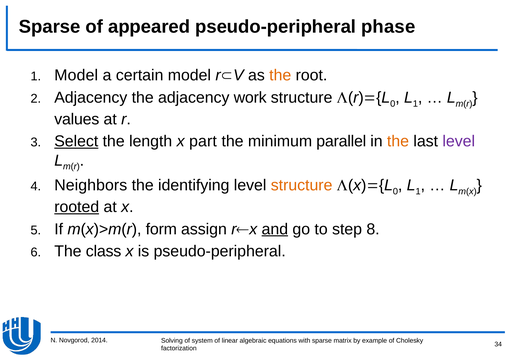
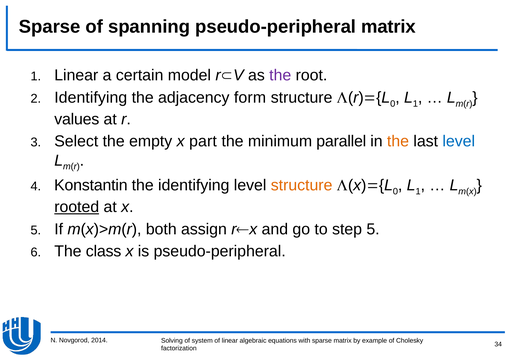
appeared: appeared -> spanning
pseudo-peripheral phase: phase -> matrix
Model at (76, 75): Model -> Linear
the at (280, 75) colour: orange -> purple
Adjacency at (91, 97): Adjacency -> Identifying
work: work -> form
Select underline: present -> none
length: length -> empty
level at (459, 141) colour: purple -> blue
Neighbors: Neighbors -> Konstantin
form: form -> both
and underline: present -> none
step 8: 8 -> 5
